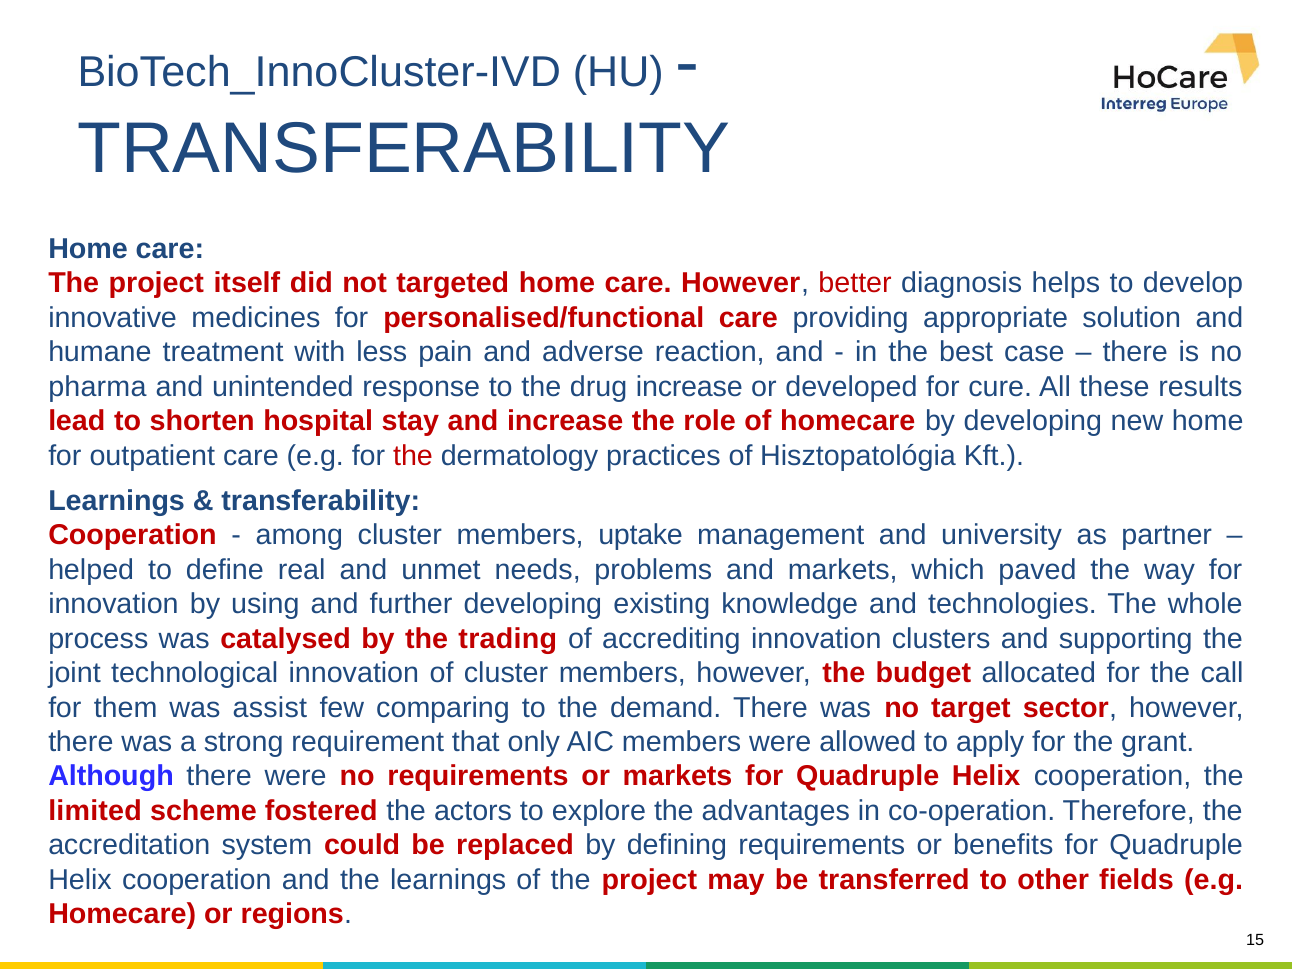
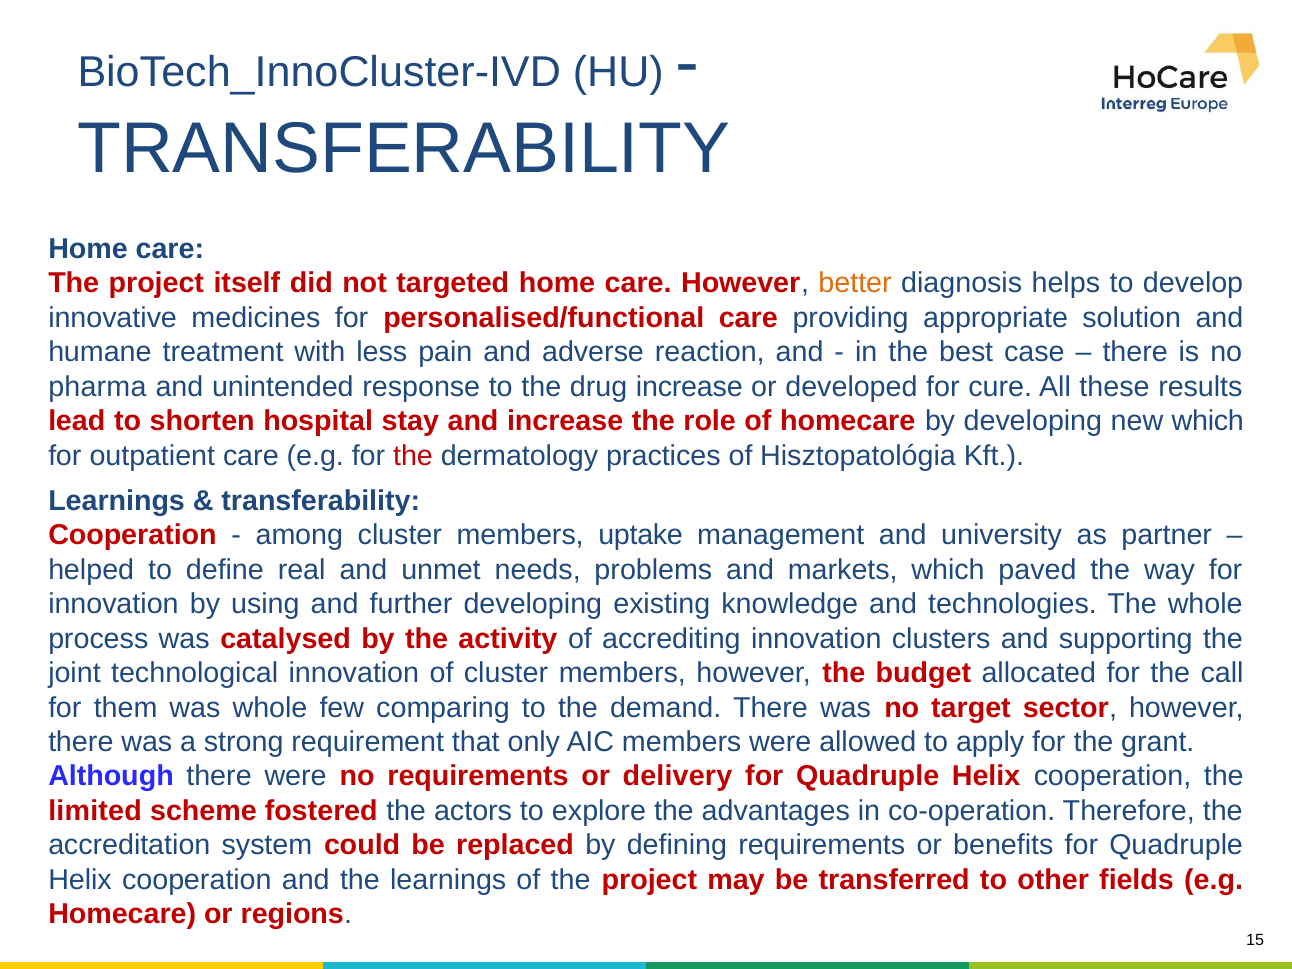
better colour: red -> orange
new home: home -> which
trading: trading -> activity
was assist: assist -> whole
or markets: markets -> delivery
